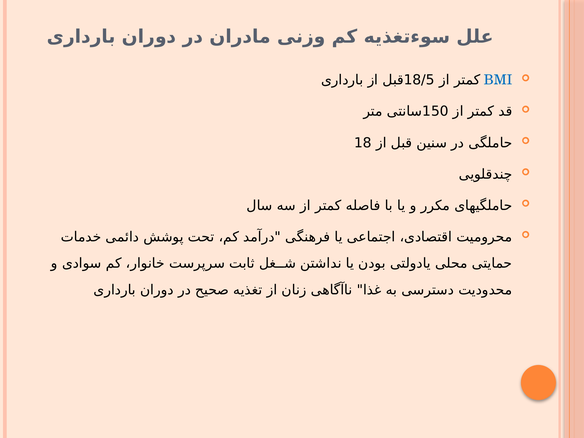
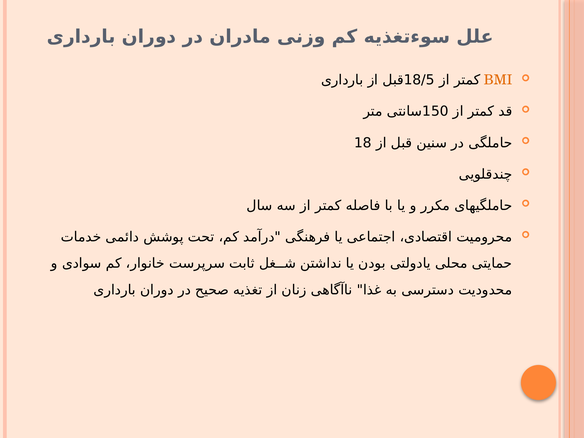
BMI colour: blue -> orange
